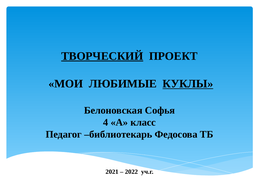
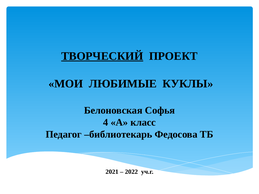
КУКЛЫ underline: present -> none
